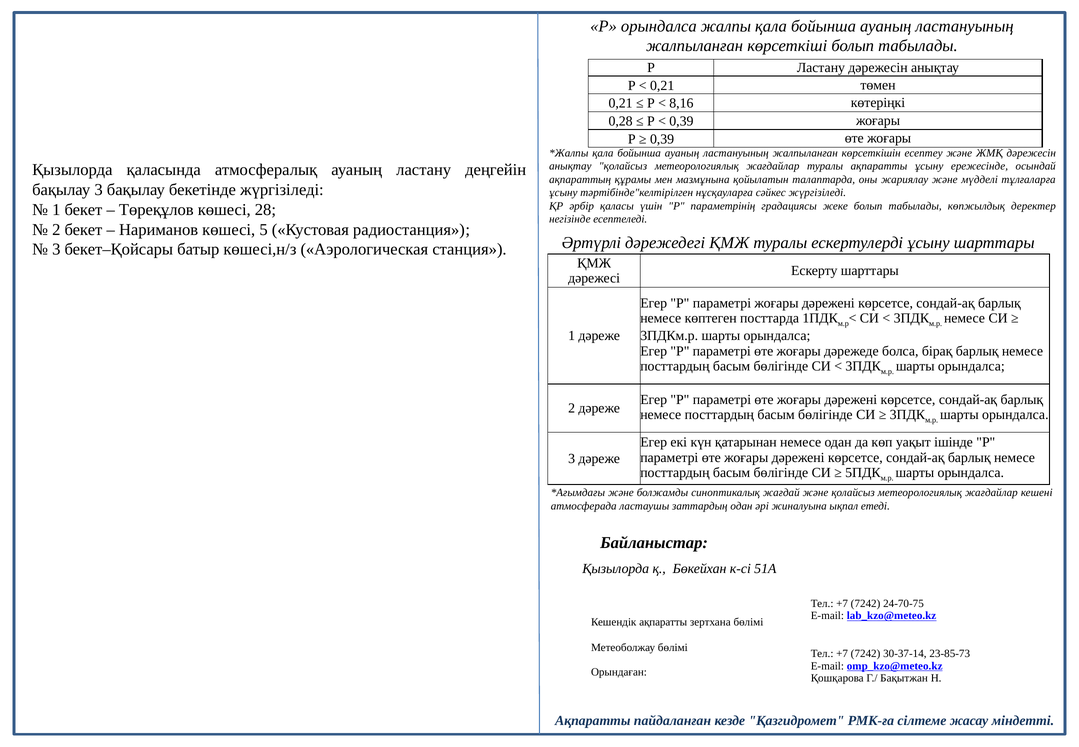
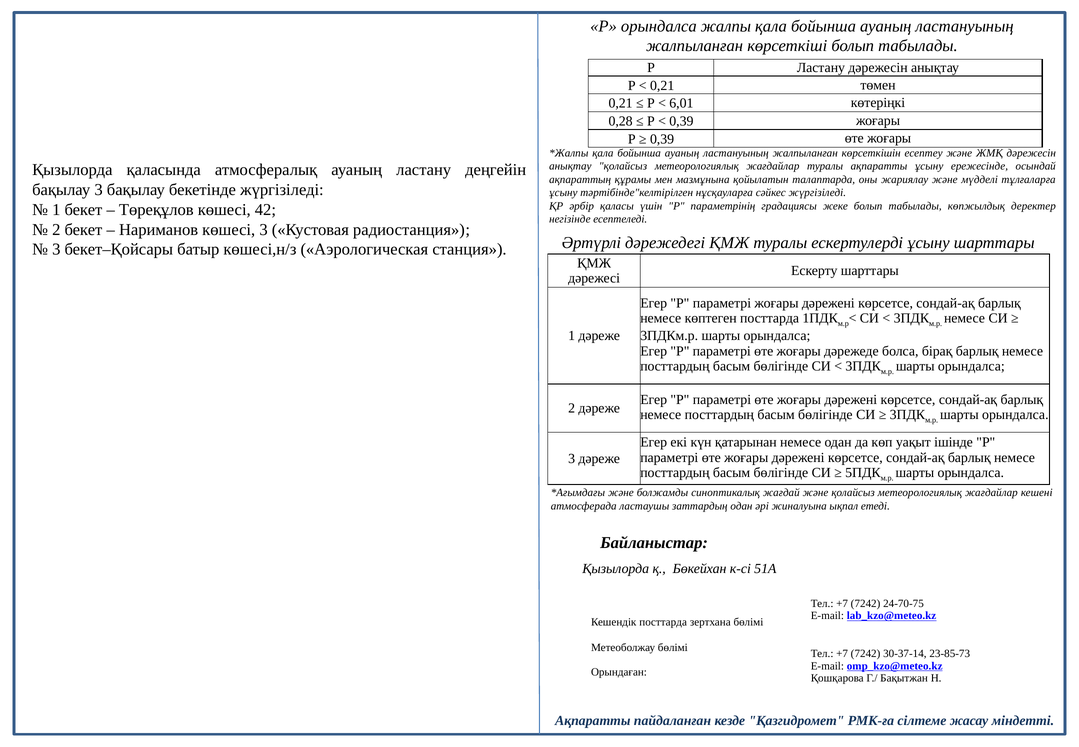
8,16: 8,16 -> 6,01
28: 28 -> 42
көшесі 5: 5 -> 3
Кешендік ақпаратты: ақпаратты -> посттарда
